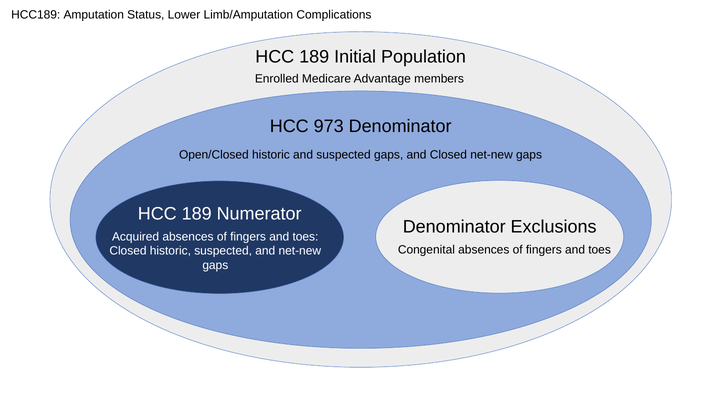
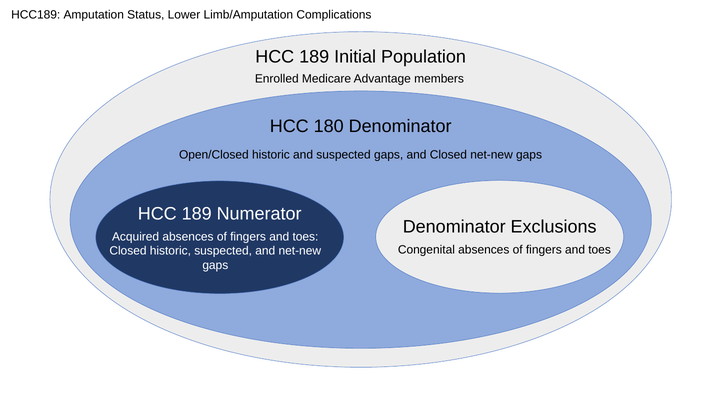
973: 973 -> 180
